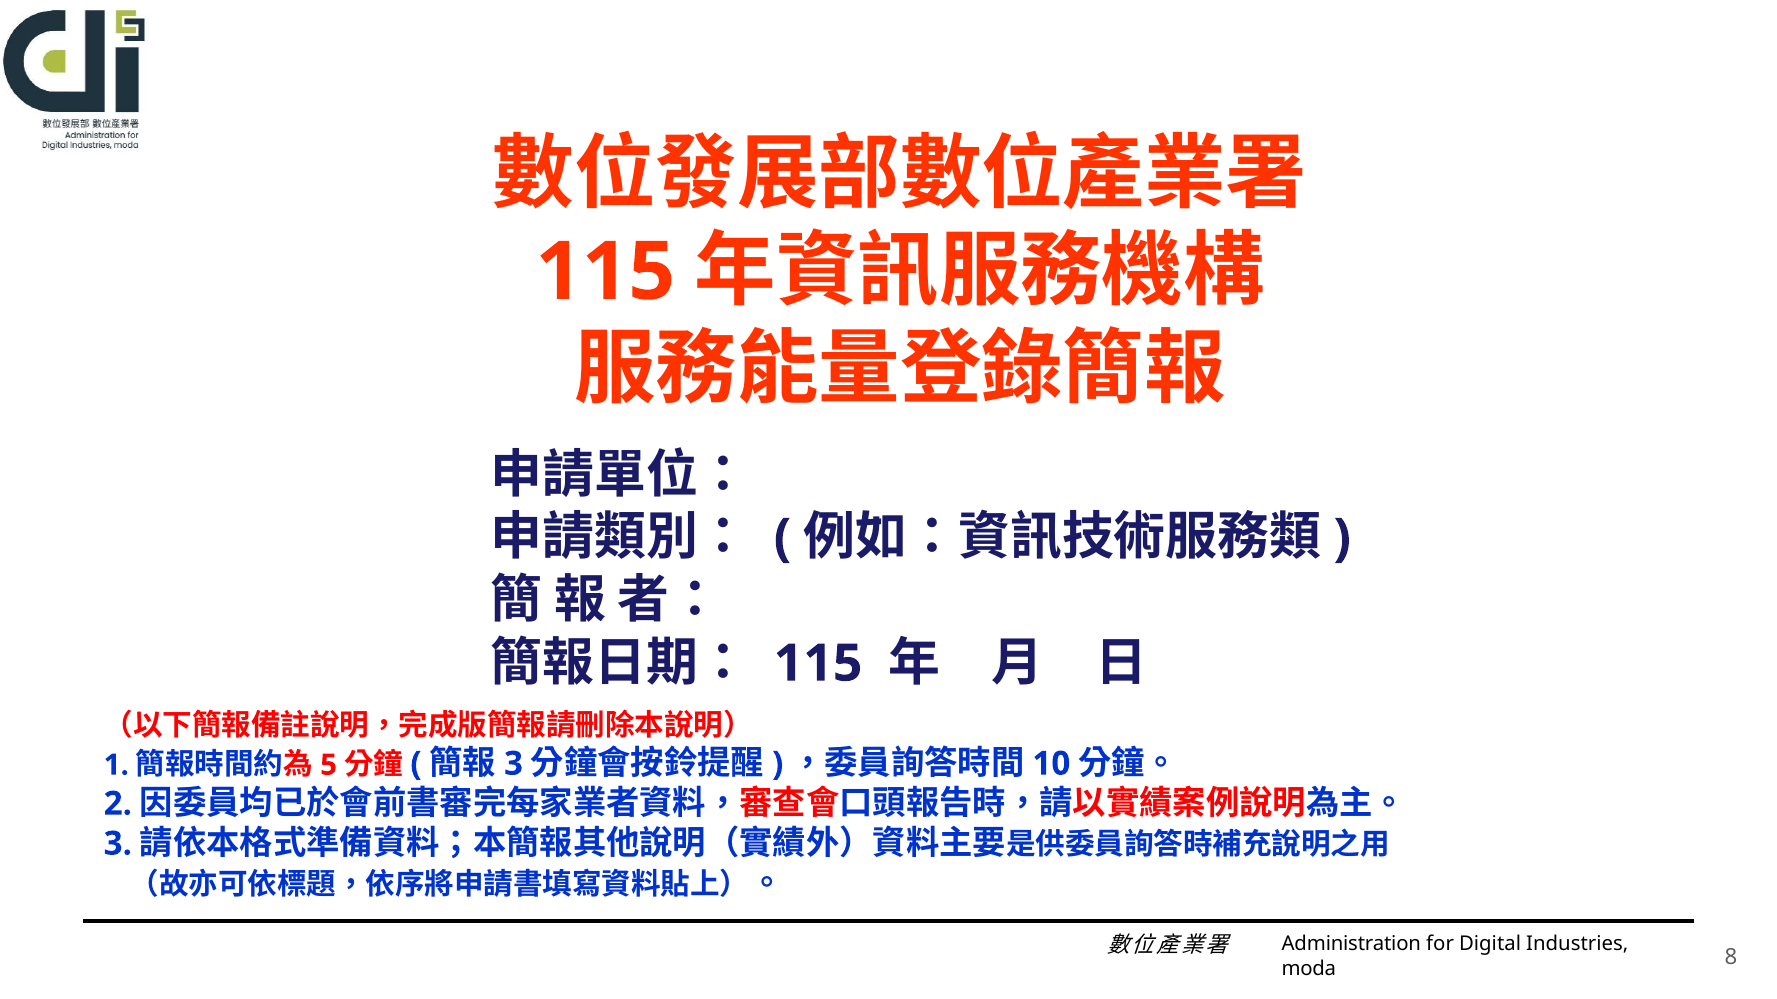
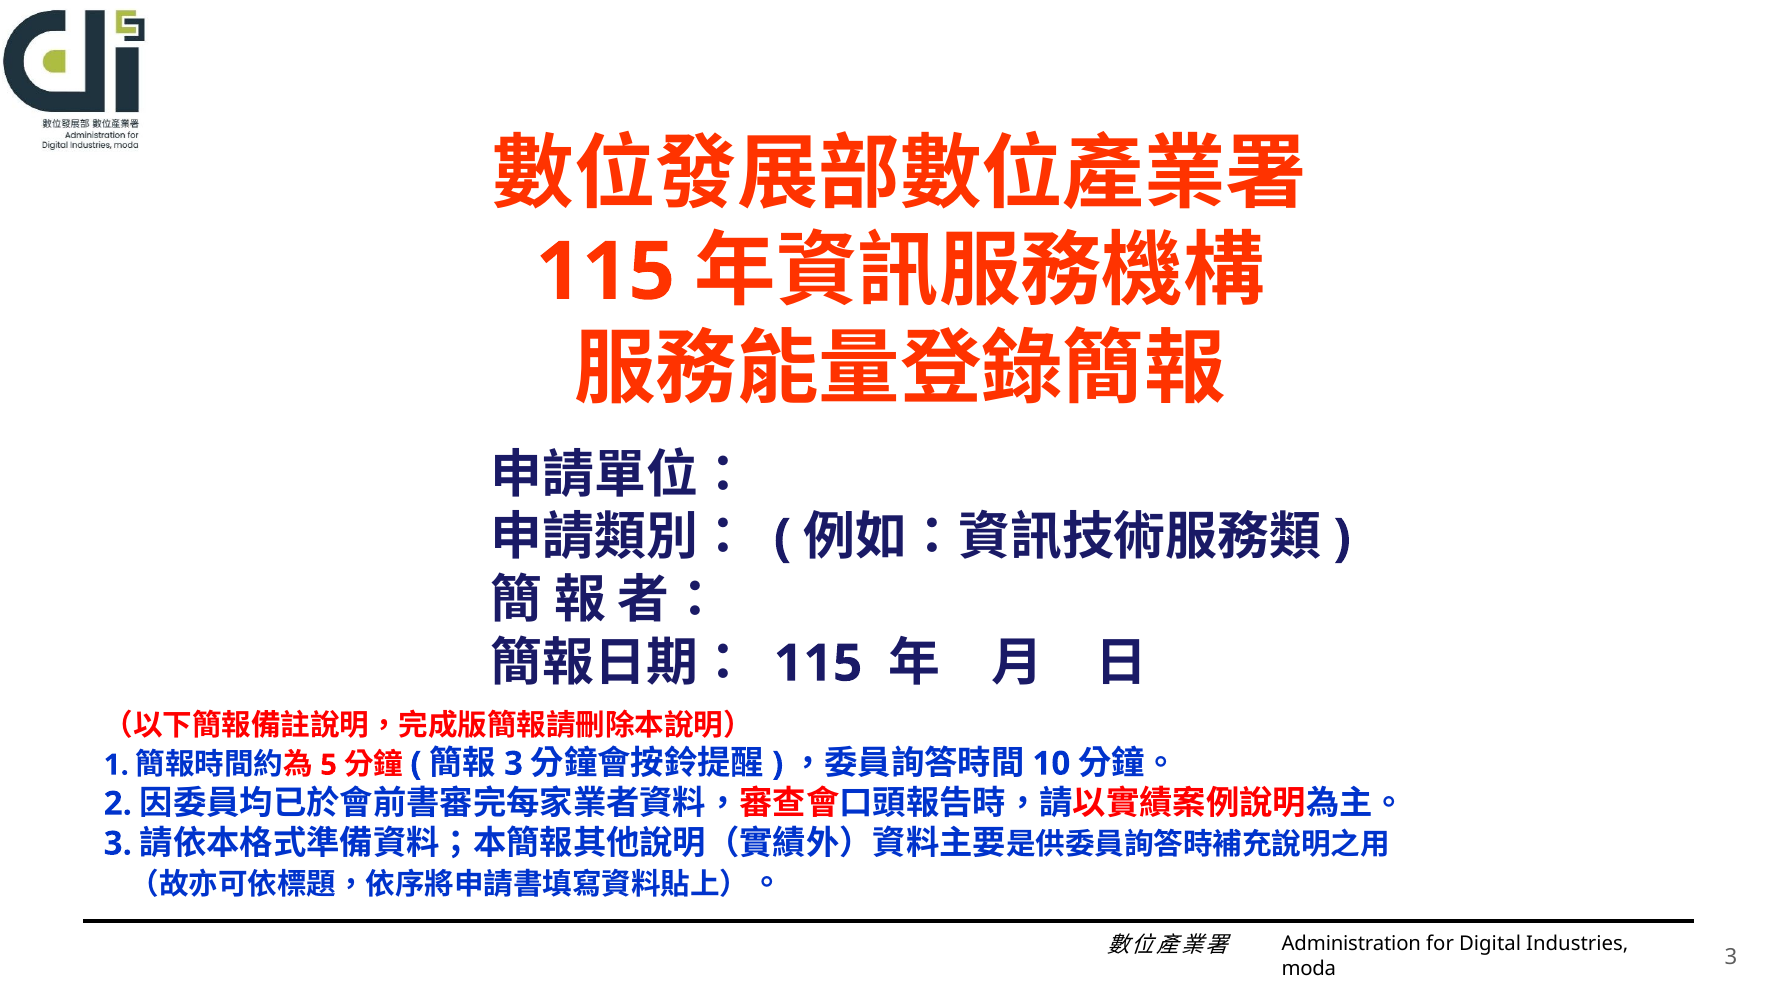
moda 8: 8 -> 3
